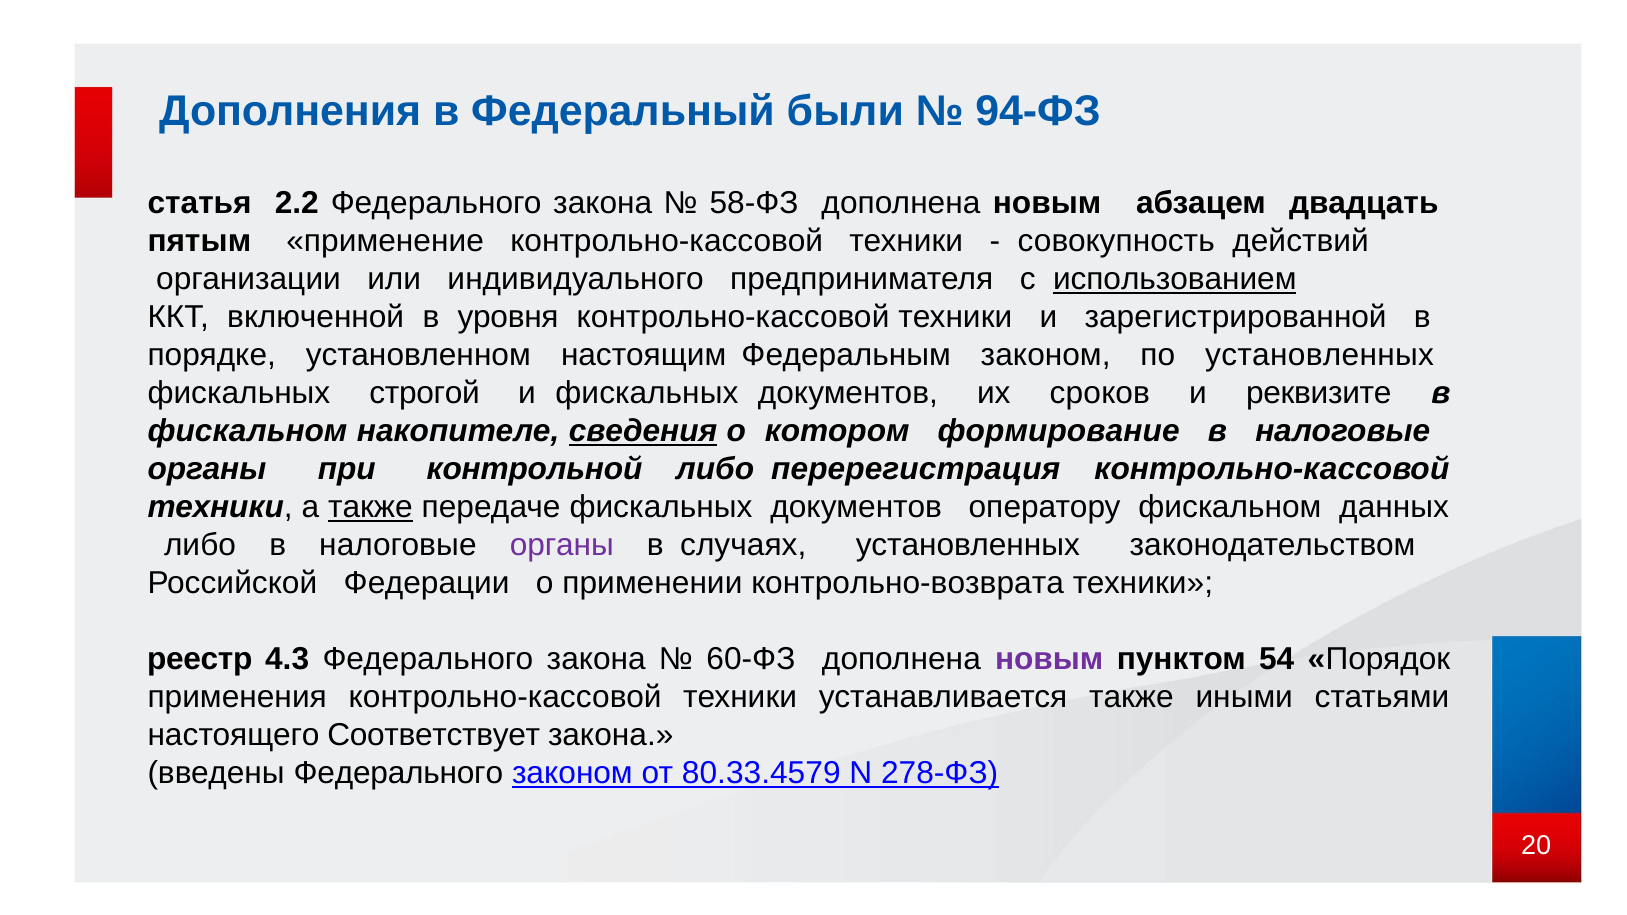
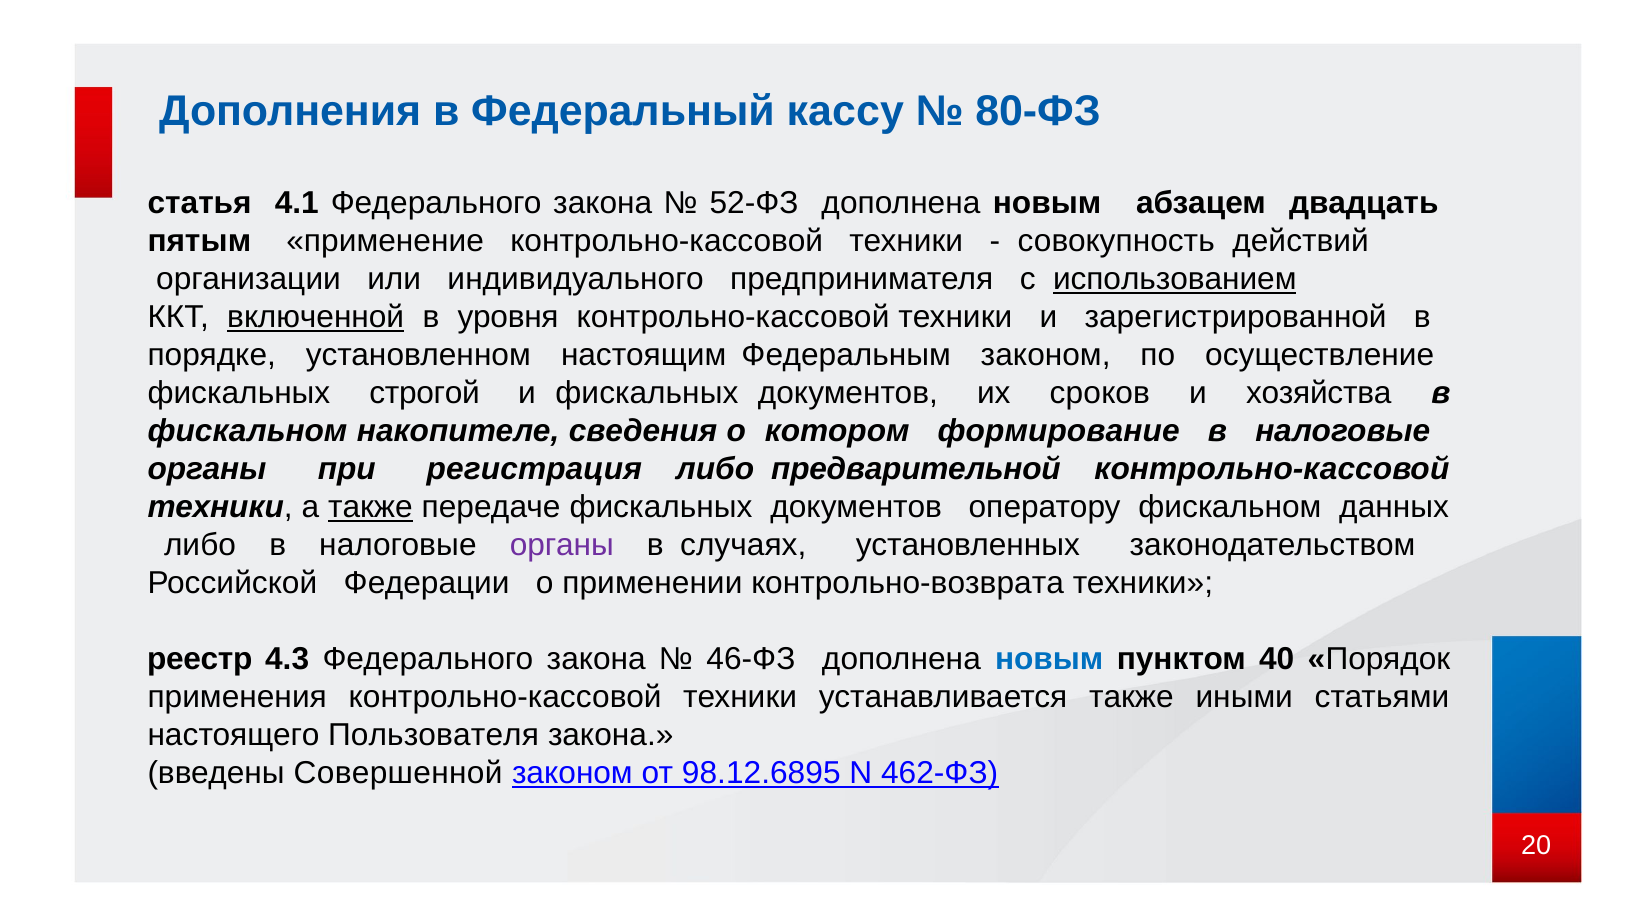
были: были -> кассу
94-ФЗ: 94-ФЗ -> 80-ФЗ
2.2: 2.2 -> 4.1
58-ФЗ: 58-ФЗ -> 52-ФЗ
включенной underline: none -> present
по установленных: установленных -> осуществление
реквизите: реквизите -> хозяйства
сведения underline: present -> none
контрольной: контрольной -> регистрация
перерегистрация: перерегистрация -> предварительной
60-ФЗ: 60-ФЗ -> 46-ФЗ
новым at (1049, 659) colour: purple -> blue
54: 54 -> 40
Соответствует: Соответствует -> Пользователя
введены Федерального: Федерального -> Совершенной
80.33.4579: 80.33.4579 -> 98.12.6895
278-ФЗ: 278-ФЗ -> 462-ФЗ
